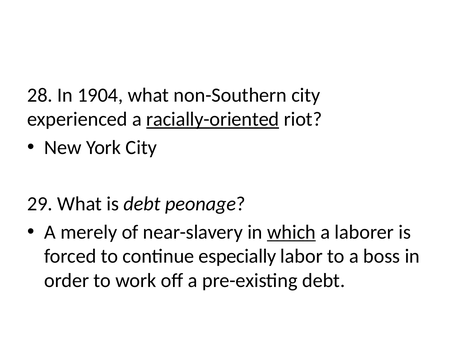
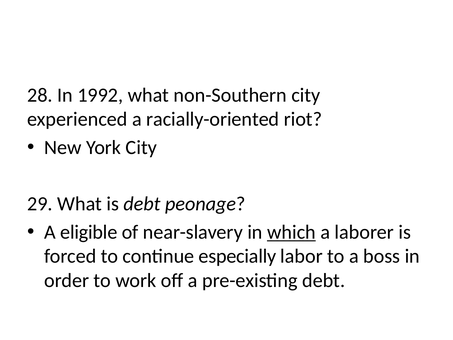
1904: 1904 -> 1992
racially-oriented underline: present -> none
merely: merely -> eligible
